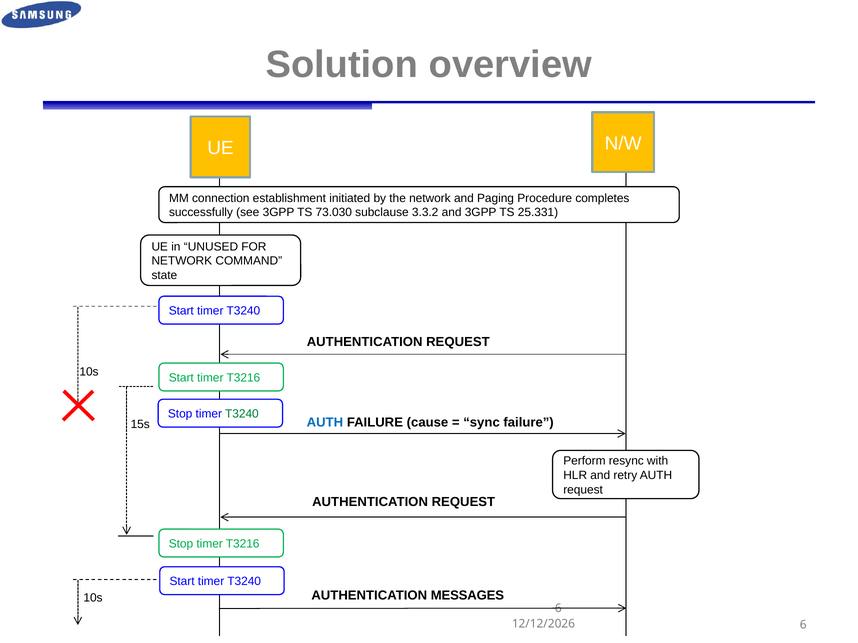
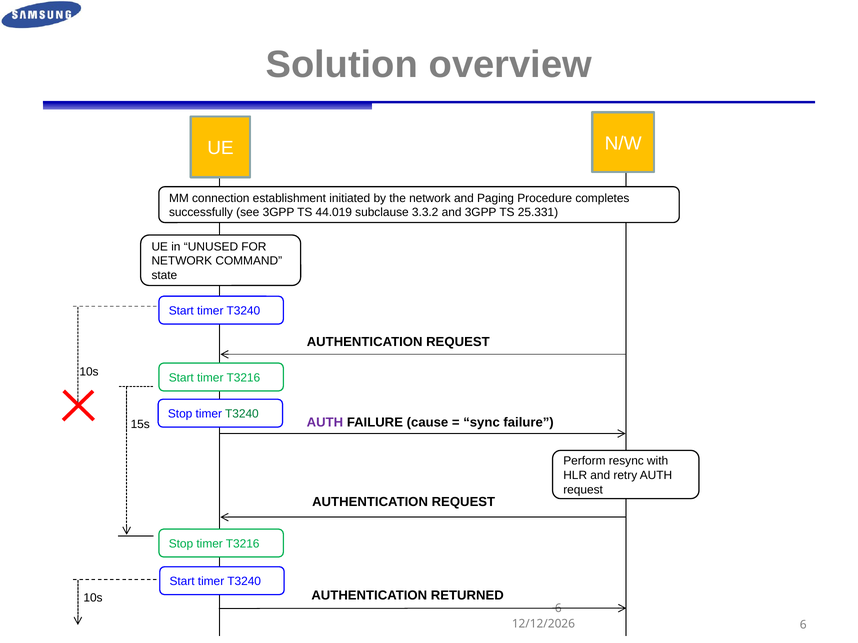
73.030: 73.030 -> 44.019
AUTH at (325, 423) colour: blue -> purple
MESSAGES: MESSAGES -> RETURNED
